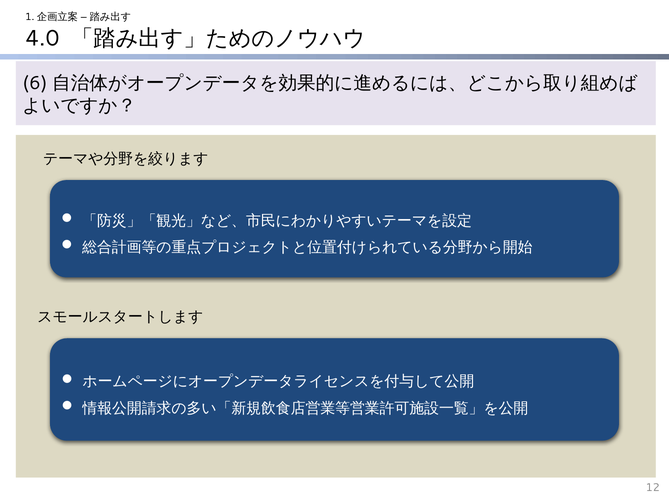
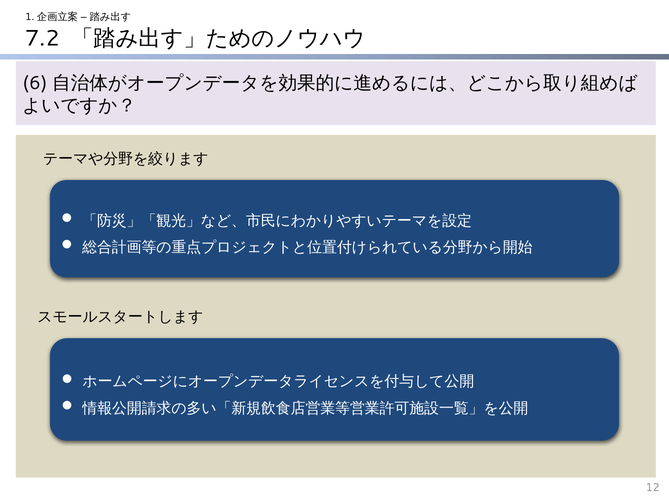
4.0: 4.0 -> 7.2
